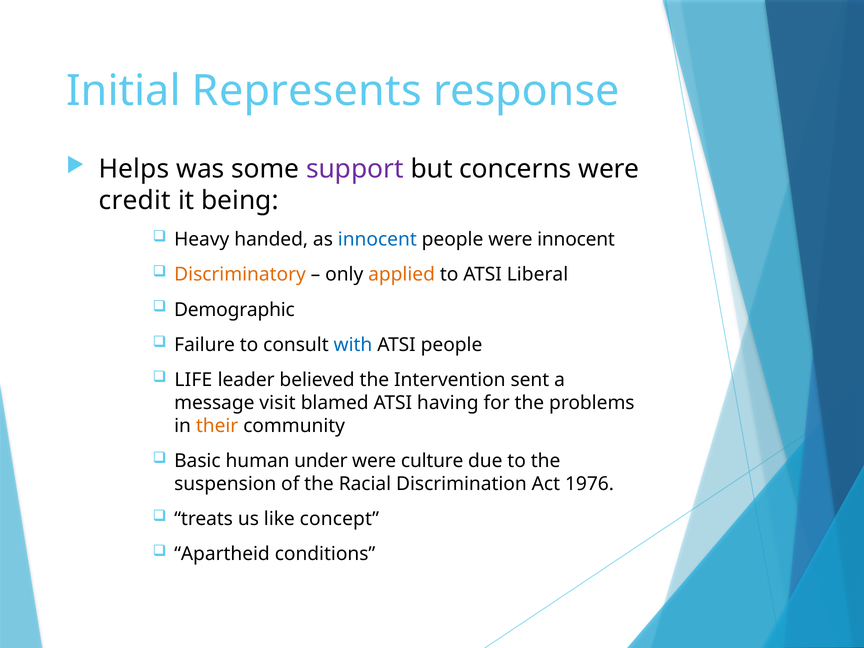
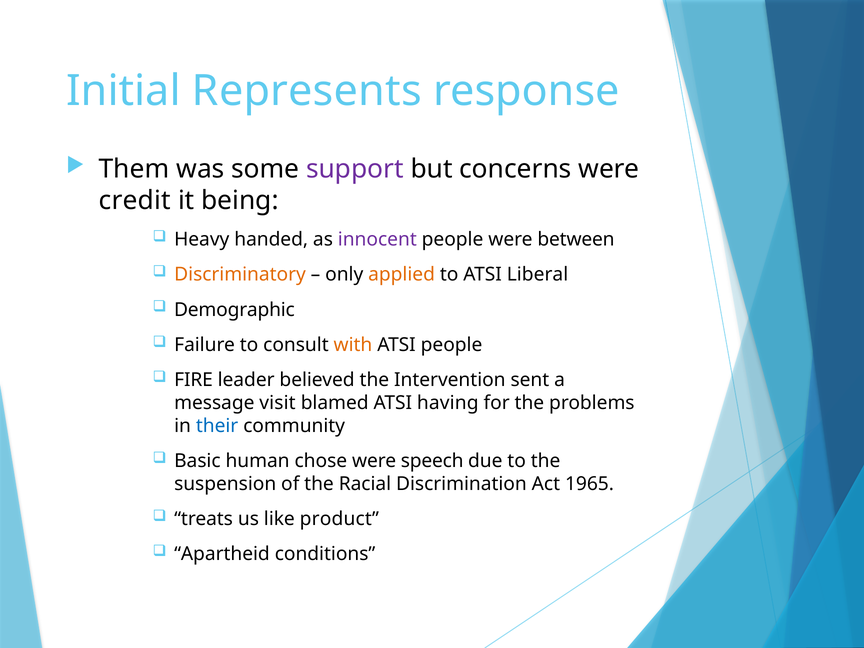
Helps: Helps -> Them
innocent at (377, 240) colour: blue -> purple
were innocent: innocent -> between
with colour: blue -> orange
LIFE: LIFE -> FIRE
their colour: orange -> blue
under: under -> chose
culture: culture -> speech
1976: 1976 -> 1965
concept: concept -> product
